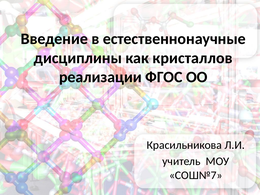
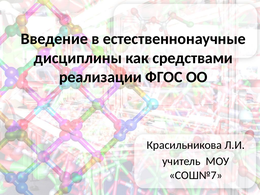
кристаллов: кристаллов -> средствами
